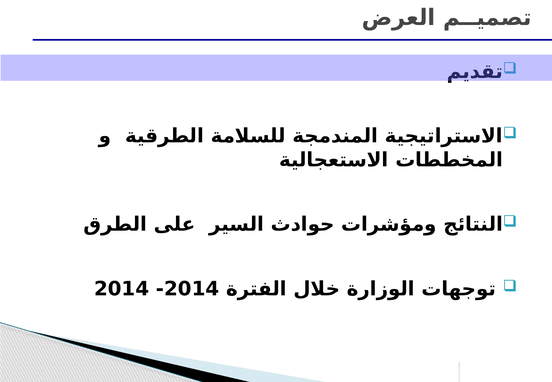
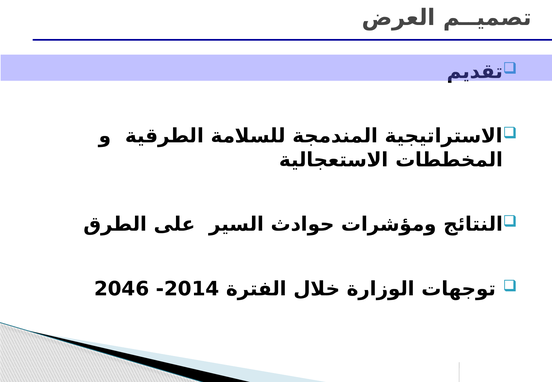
2014 at (122, 289): 2014 -> 2046
